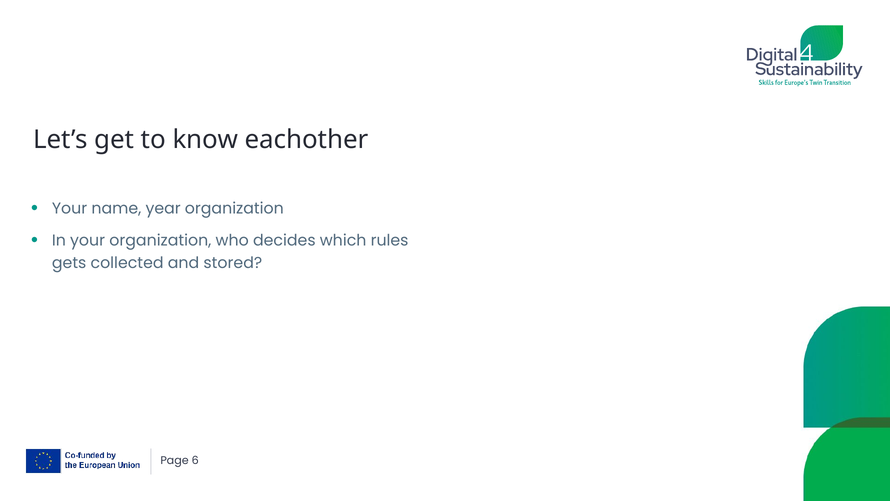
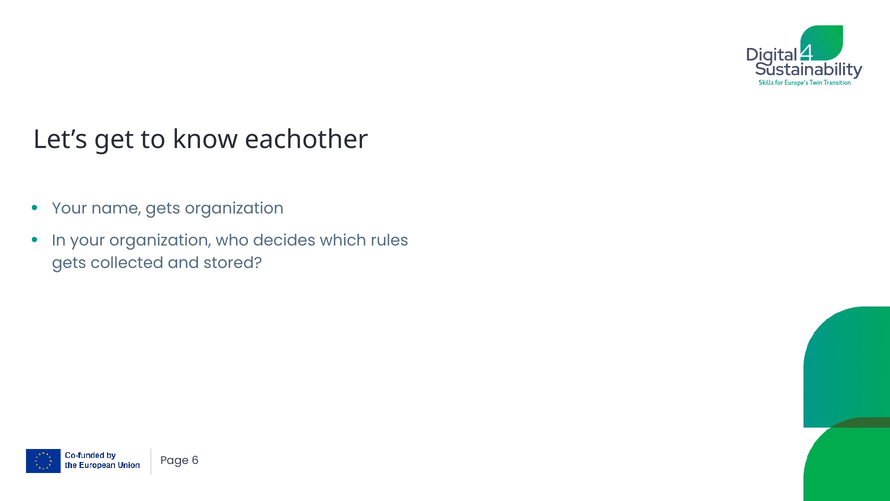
name year: year -> gets
